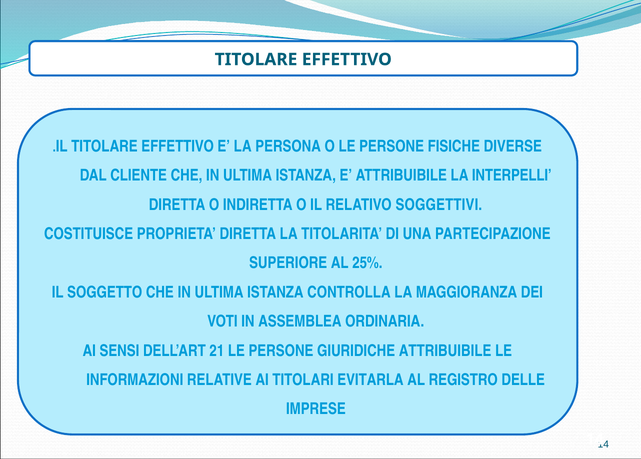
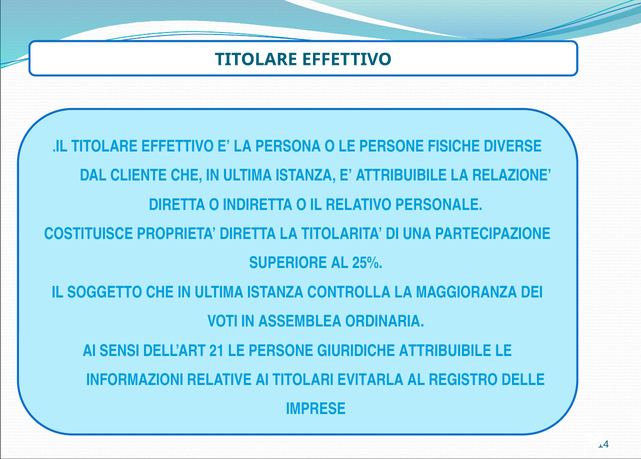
INTERPELLI: INTERPELLI -> RELAZIONE
SOGGETTIVI: SOGGETTIVI -> PERSONALE
